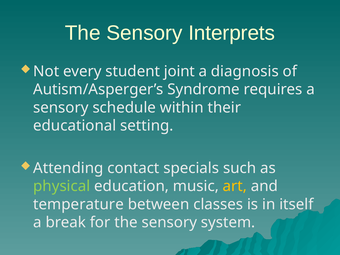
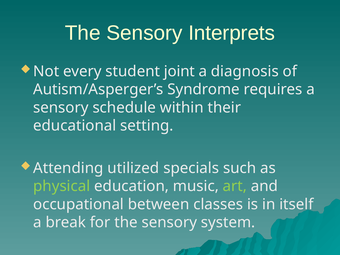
contact: contact -> utilized
art colour: yellow -> light green
temperature: temperature -> occupational
